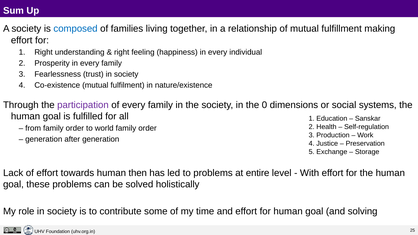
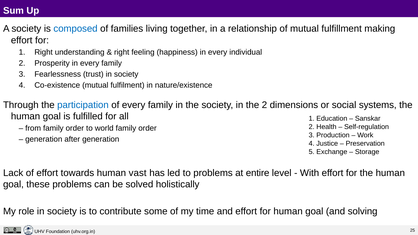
participation colour: purple -> blue
the 0: 0 -> 2
then: then -> vast
